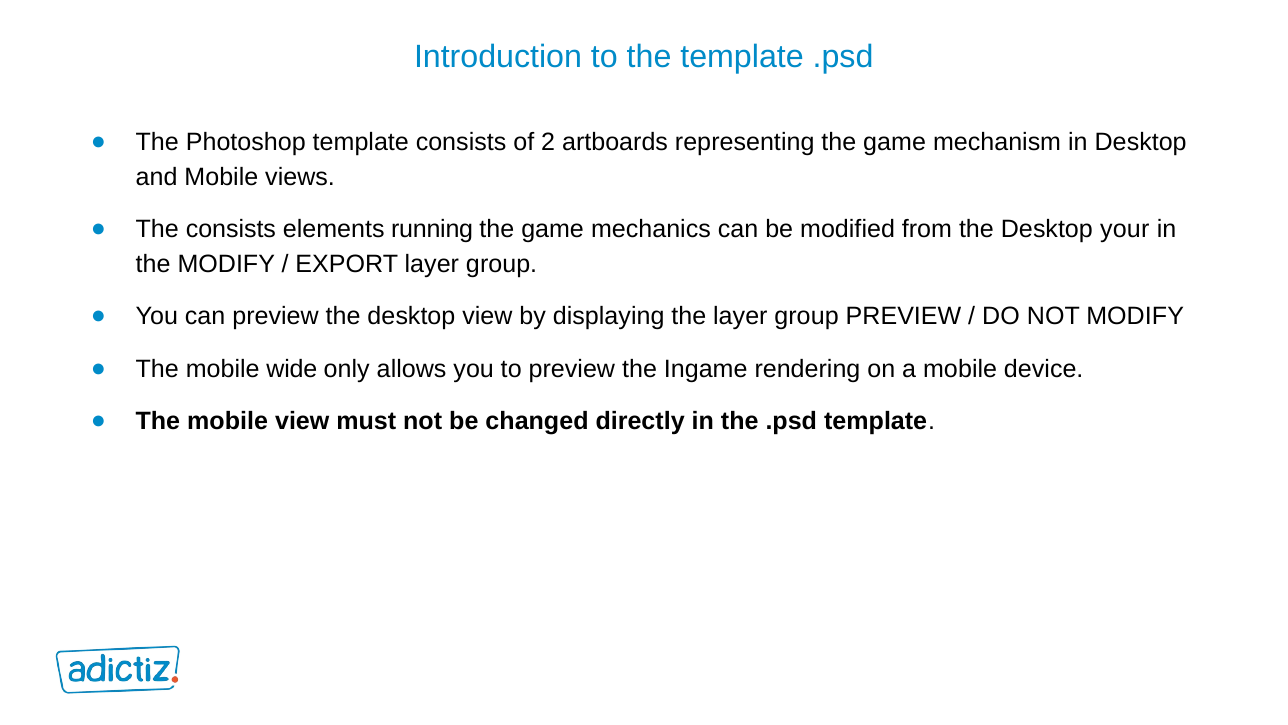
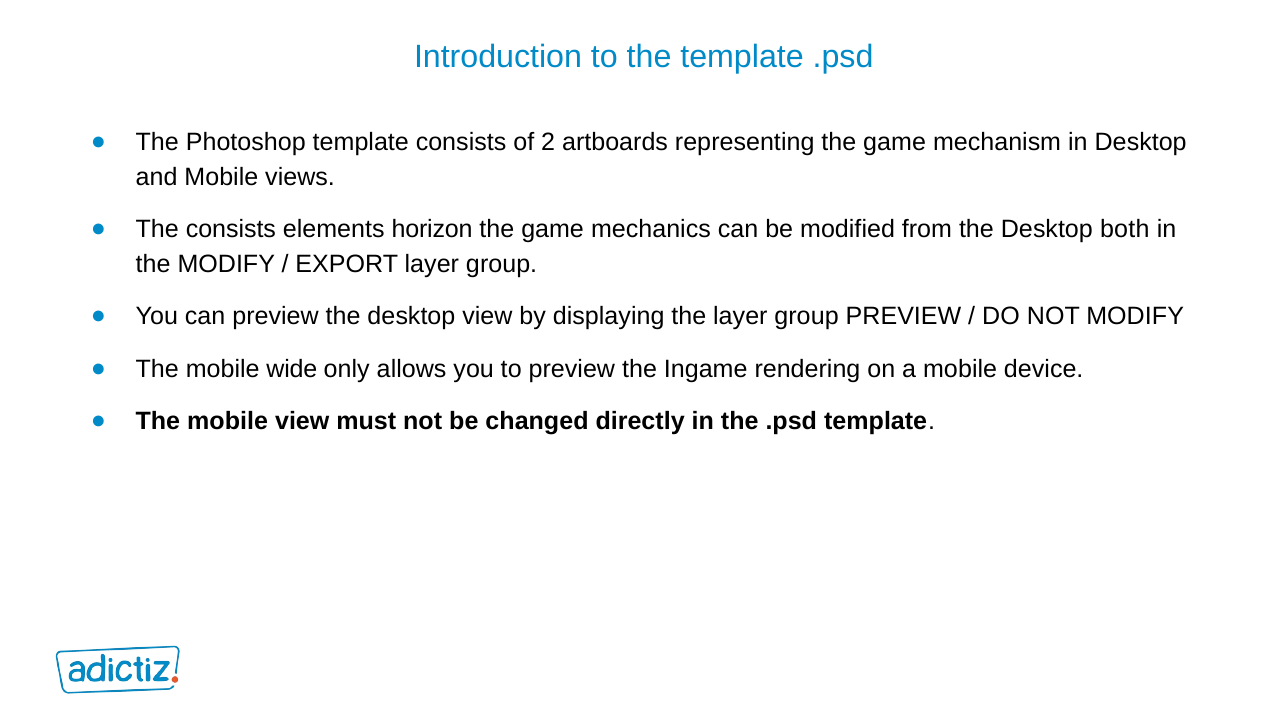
running: running -> horizon
your: your -> both
